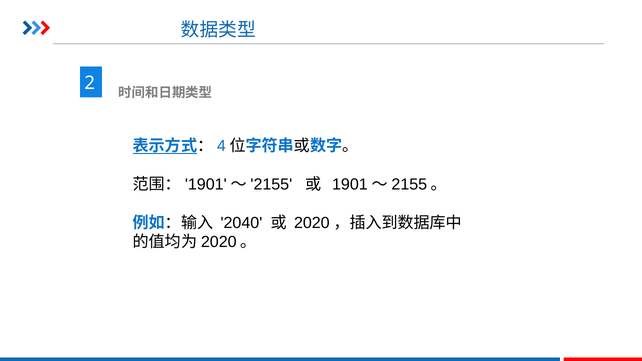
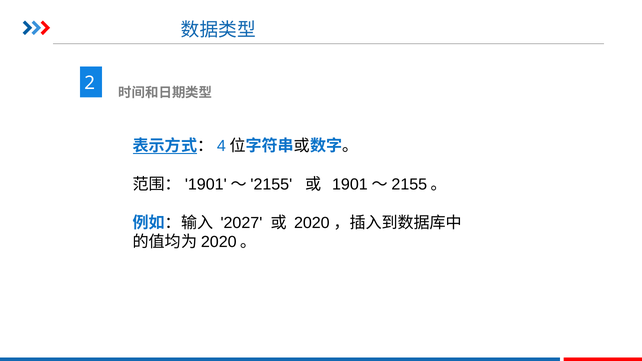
2040: 2040 -> 2027
